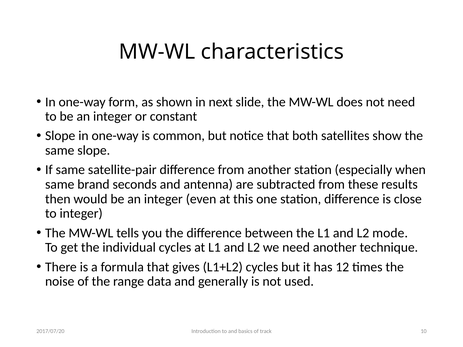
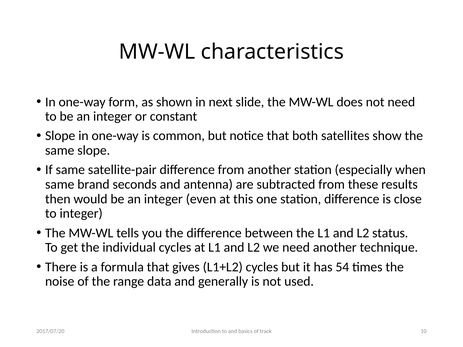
mode: mode -> status
12: 12 -> 54
